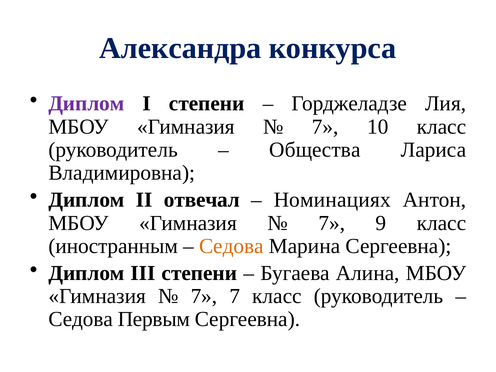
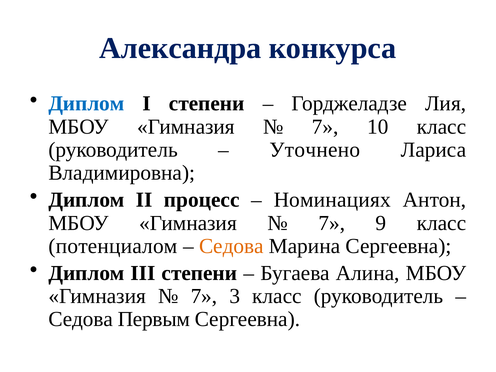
Диплом at (86, 104) colour: purple -> blue
Общества: Общества -> Уточнено
отвечал: отвечал -> процесс
иностранным: иностранным -> потенциалом
7 7: 7 -> 3
